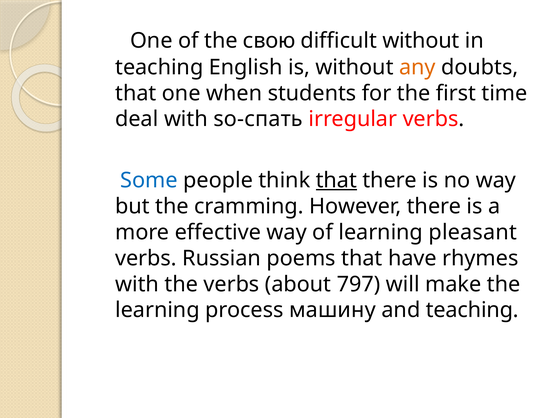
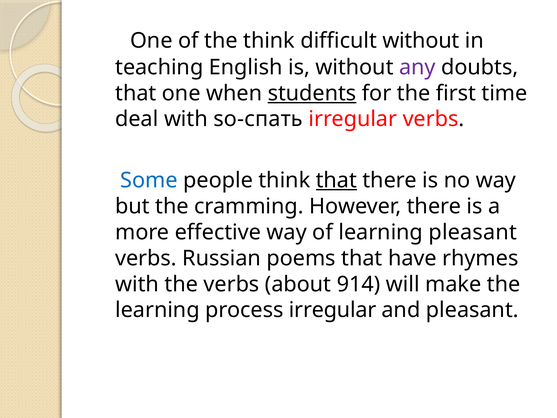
the свою: свою -> think
any colour: orange -> purple
students underline: none -> present
797: 797 -> 914
process машину: машину -> irregular
and teaching: teaching -> pleasant
